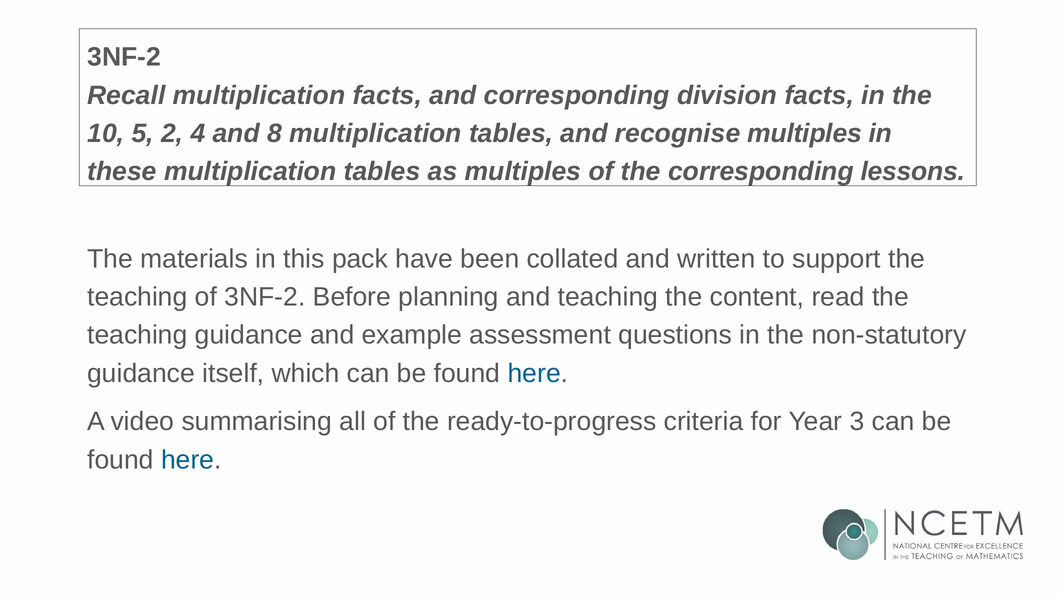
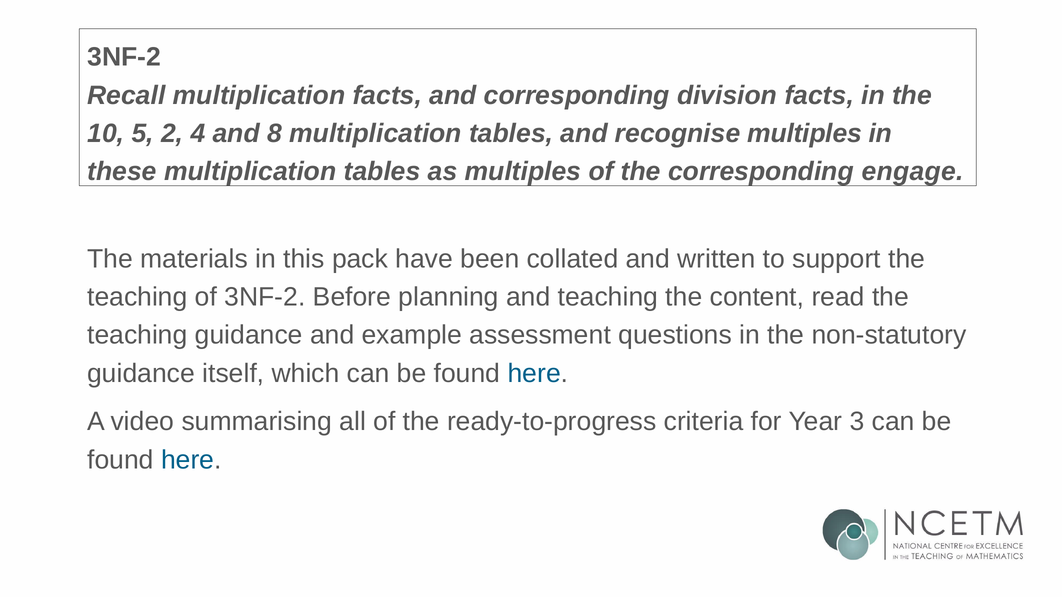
lessons: lessons -> engage
